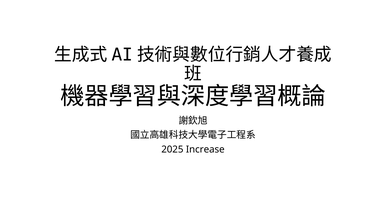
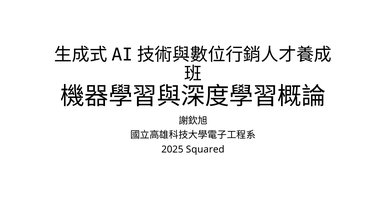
Increase: Increase -> Squared
